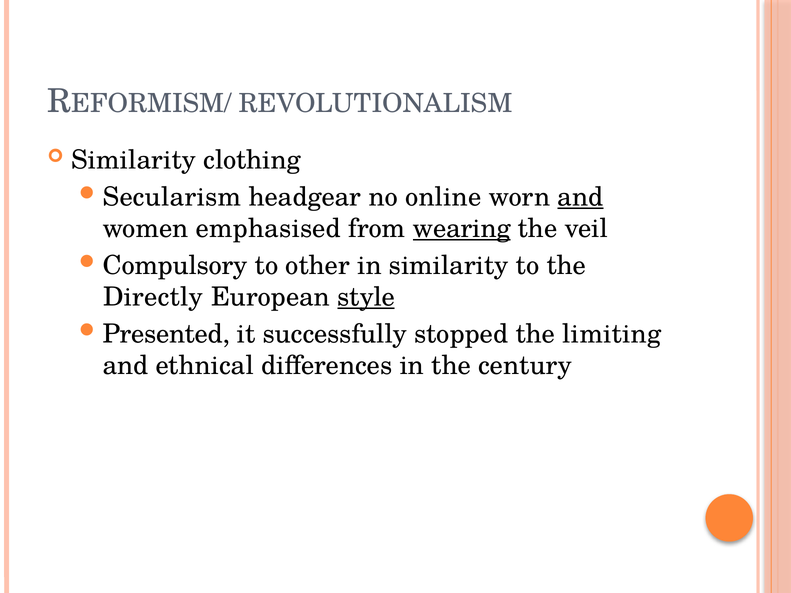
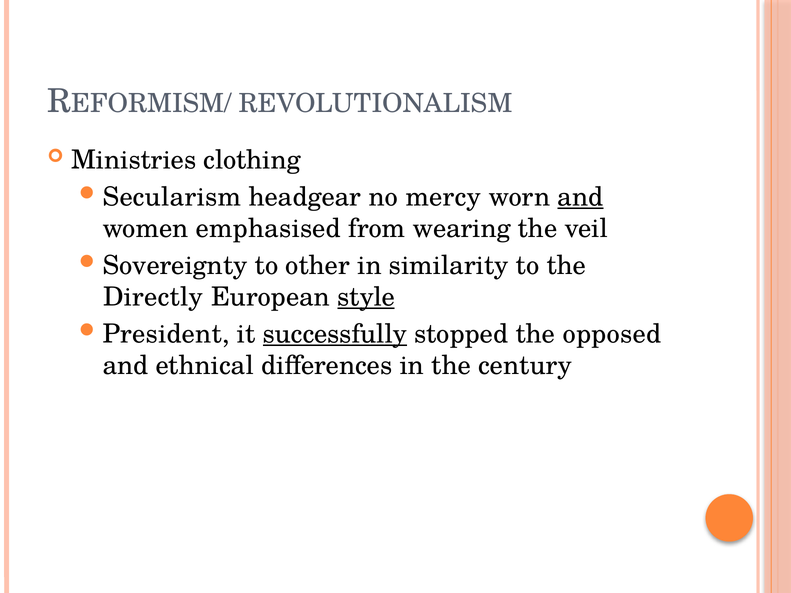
Similarity at (134, 160): Similarity -> Ministries
online: online -> mercy
wearing underline: present -> none
Compulsory: Compulsory -> Sovereignty
Presented: Presented -> President
successfully underline: none -> present
limiting: limiting -> opposed
